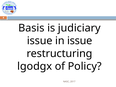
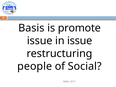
judiciary: judiciary -> promote
lgodgx: lgodgx -> people
Policy: Policy -> Social
